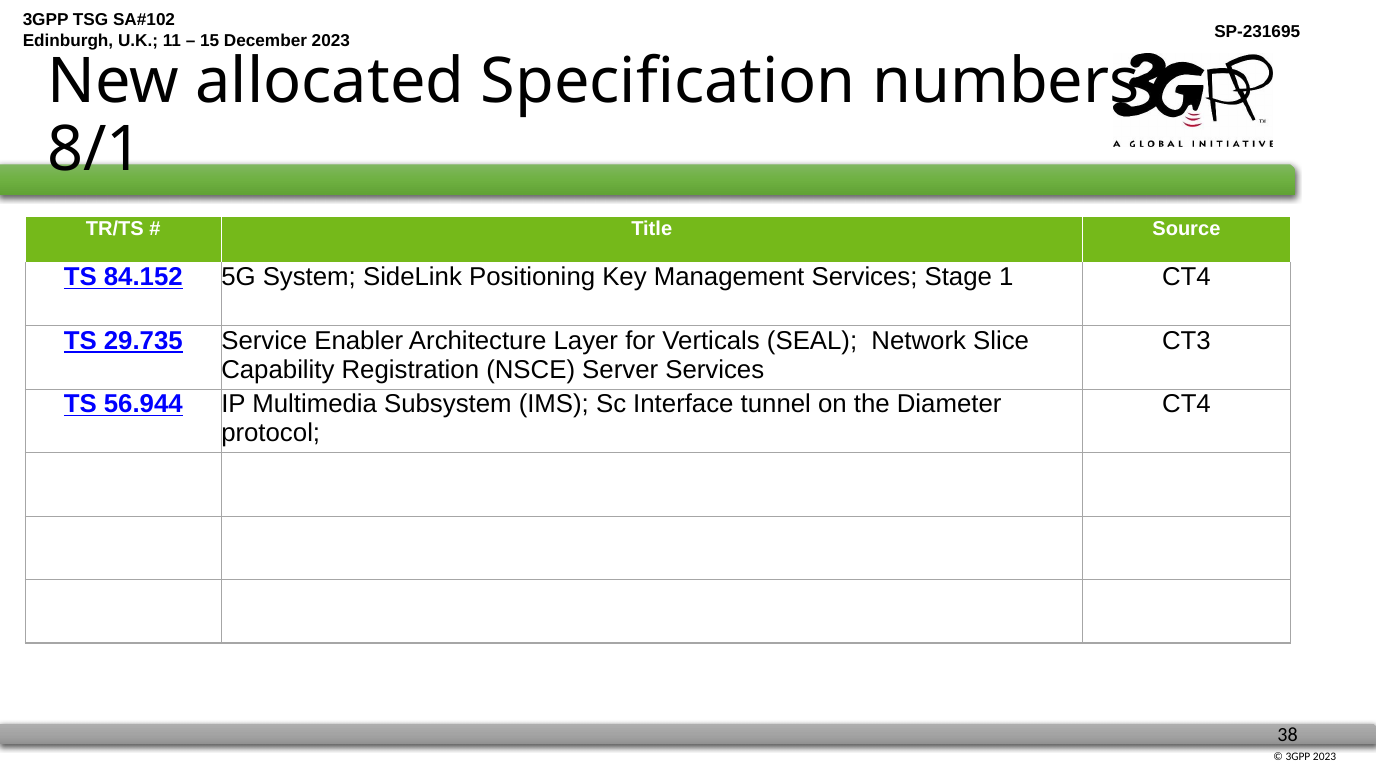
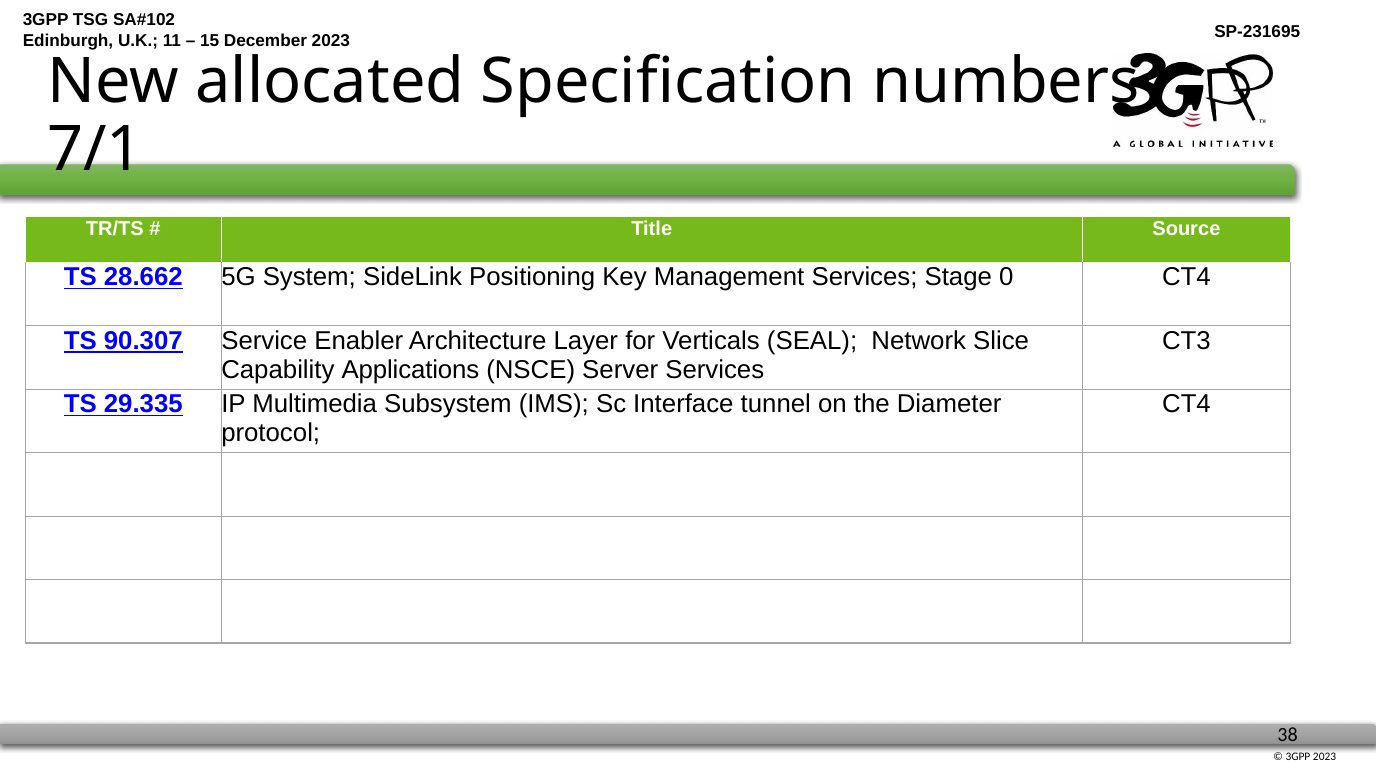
8/1: 8/1 -> 7/1
84.152: 84.152 -> 28.662
1: 1 -> 0
29.735: 29.735 -> 90.307
Registration: Registration -> Applications
56.944: 56.944 -> 29.335
